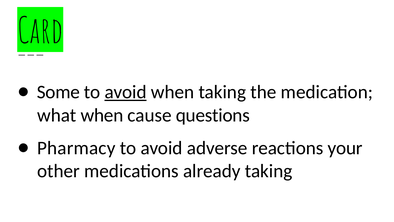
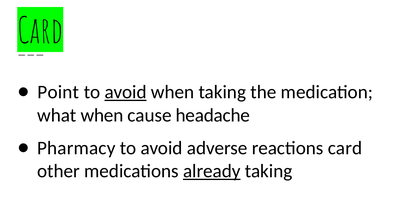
Some: Some -> Point
questions: questions -> headache
reactions your: your -> card
already underline: none -> present
